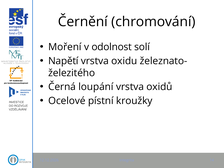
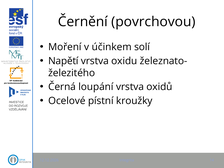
chromování: chromování -> povrchovou
odolnost: odolnost -> účinkem
